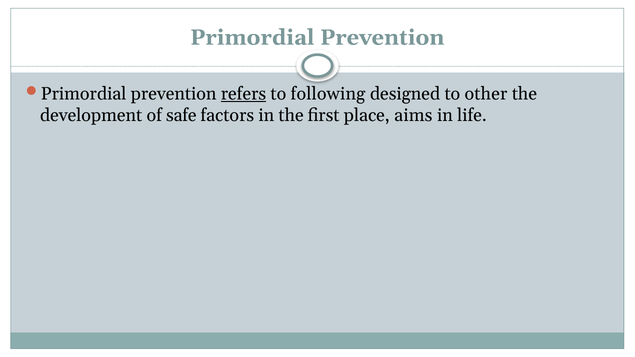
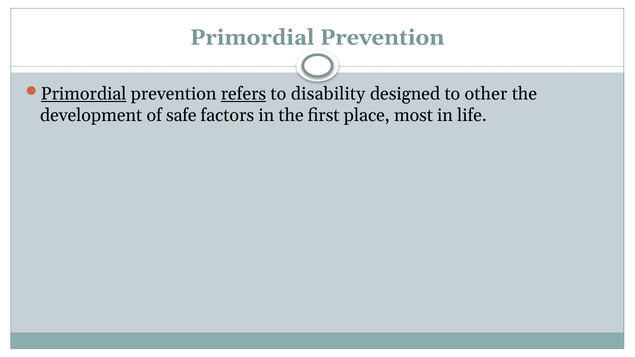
Primordial at (84, 94) underline: none -> present
following: following -> disability
aims: aims -> most
